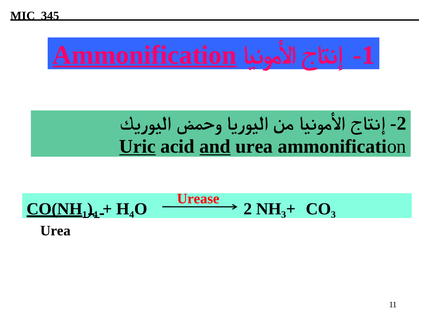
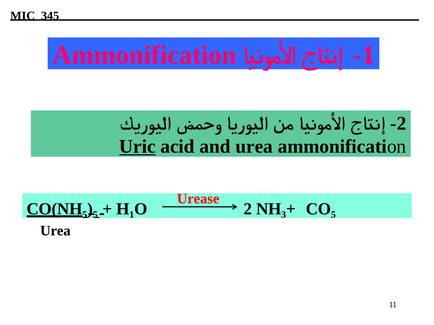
Ammonification at (145, 55) underline: present -> none
and underline: present -> none
1 at (85, 215): 1 -> 5
4 at (95, 215): 4 -> 5
4 at (132, 215): 4 -> 1
3 at (333, 215): 3 -> 5
